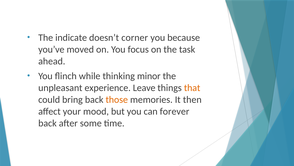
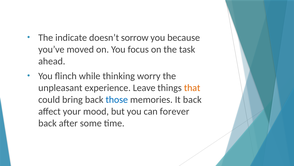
corner: corner -> sorrow
minor: minor -> worry
those colour: orange -> blue
It then: then -> back
